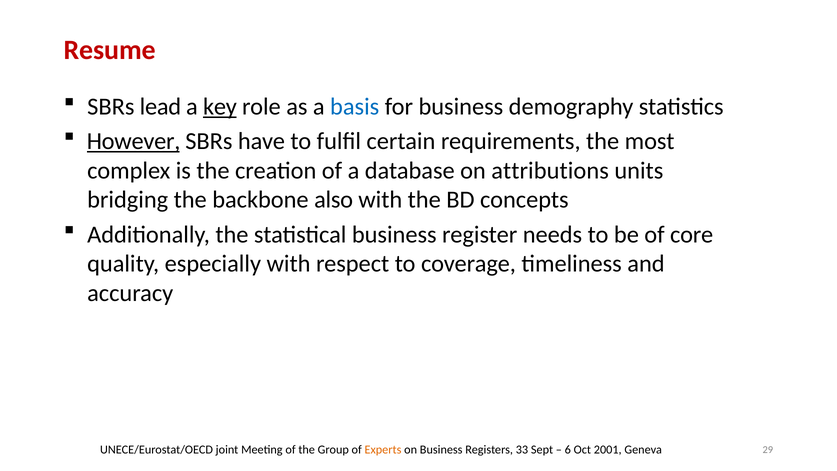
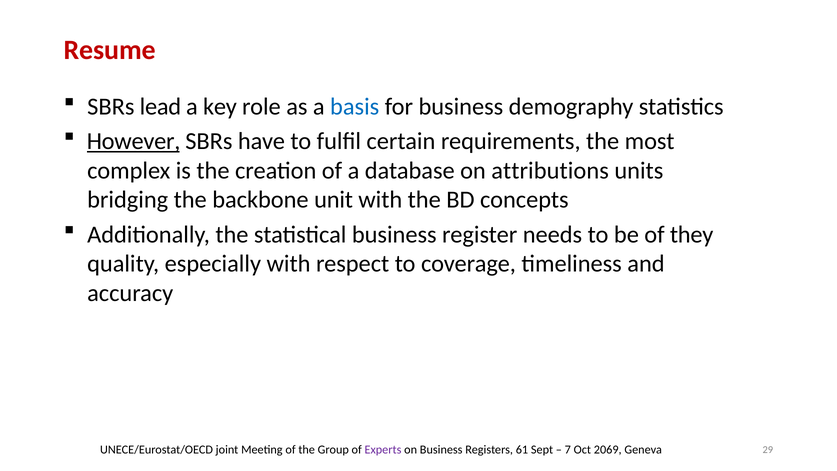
key underline: present -> none
also: also -> unit
core: core -> they
Experts colour: orange -> purple
33: 33 -> 61
6: 6 -> 7
2001: 2001 -> 2069
